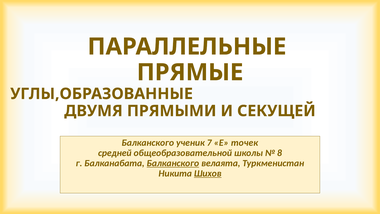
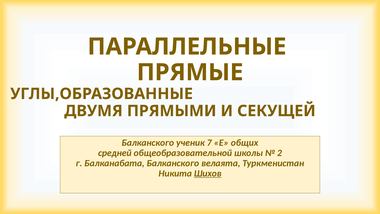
точек: точек -> общих
8: 8 -> 2
Балканского at (173, 163) underline: present -> none
